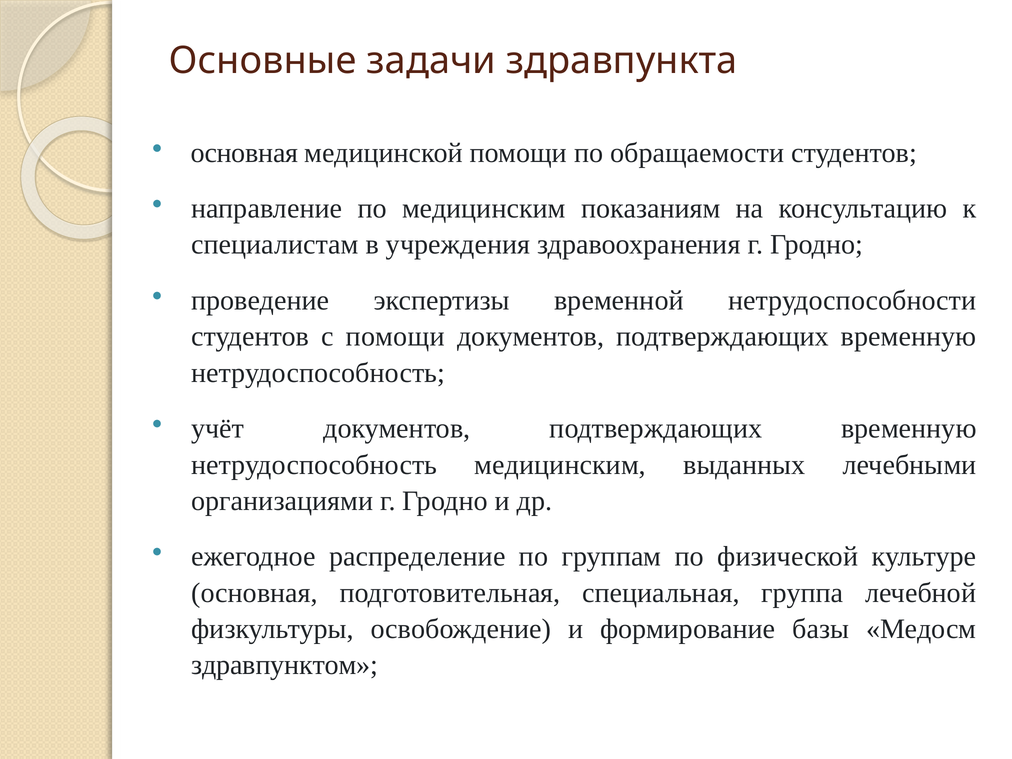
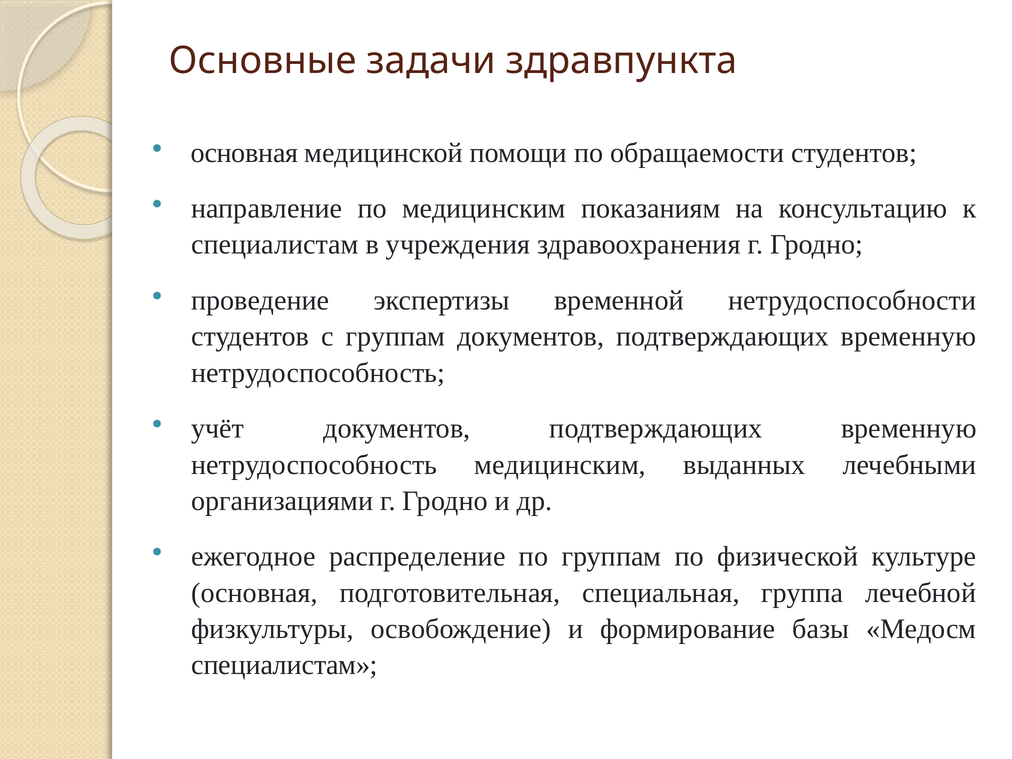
с помощи: помощи -> группам
здравпунктом at (285, 665): здравпунктом -> специалистам
